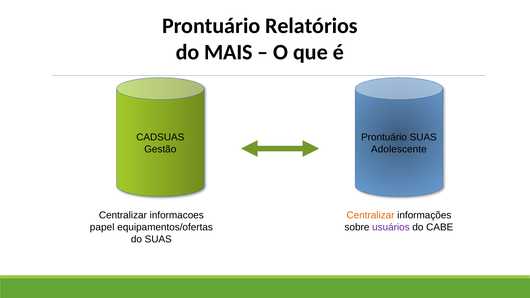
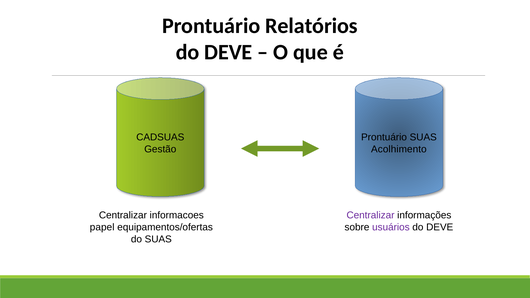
MAIS at (228, 52): MAIS -> DEVE
Adolescente: Adolescente -> Acolhimento
Centralizar at (371, 215) colour: orange -> purple
CABE at (440, 227): CABE -> DEVE
